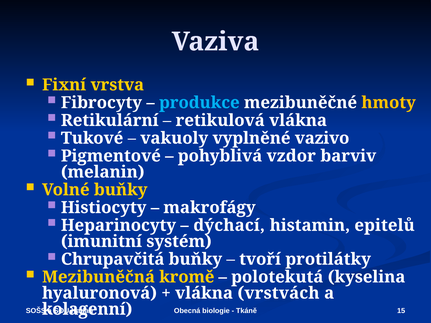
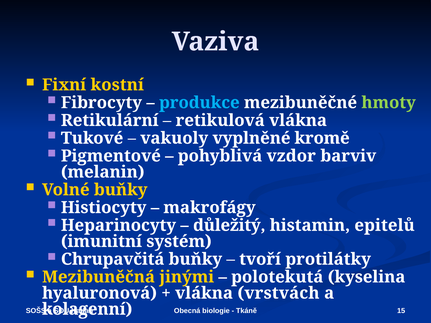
vrstva: vrstva -> kostní
hmoty colour: yellow -> light green
vazivo: vazivo -> kromě
dýchací: dýchací -> důležitý
kromě: kromě -> jinými
